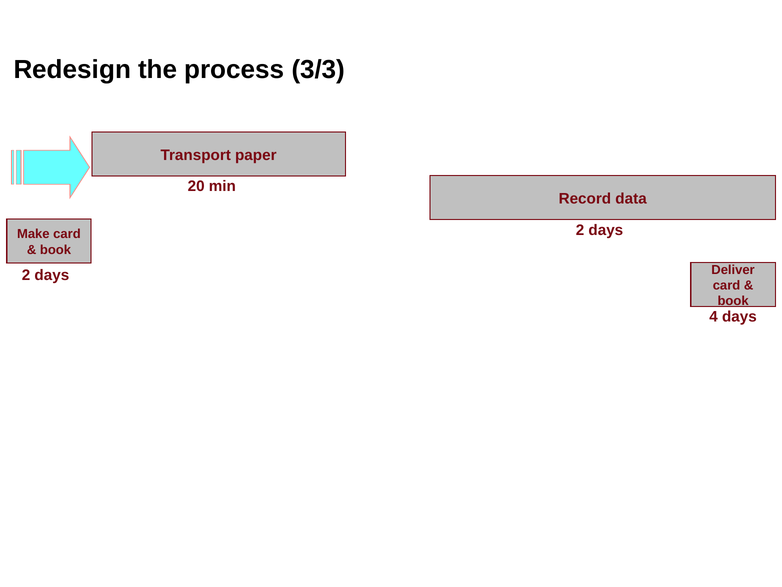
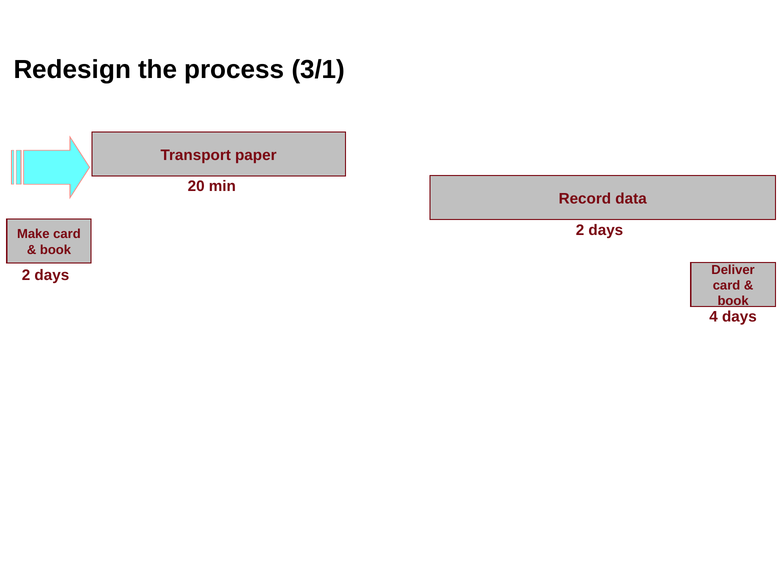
3/3: 3/3 -> 3/1
